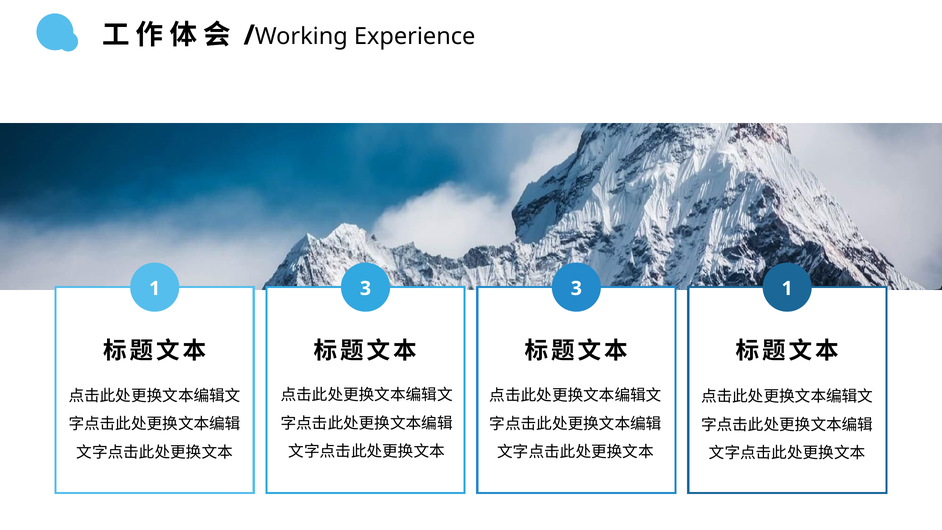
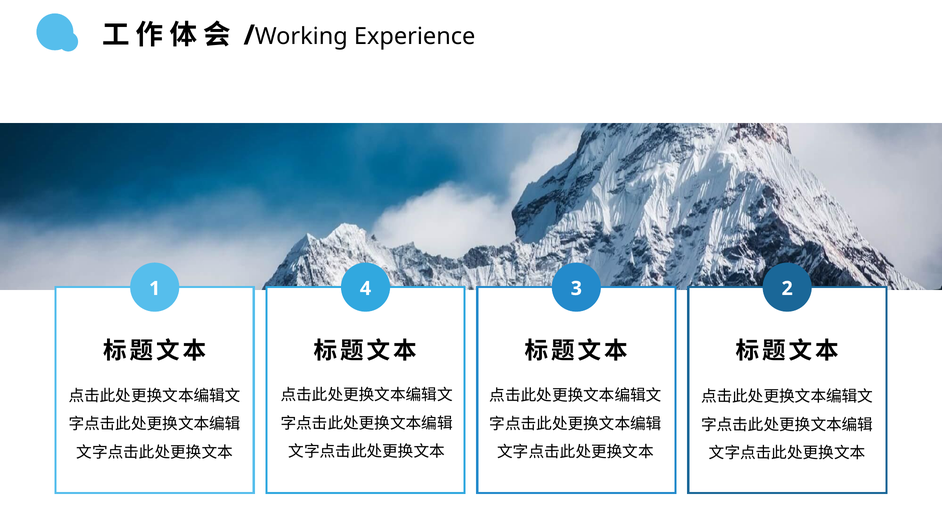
1 3: 3 -> 4
3 1: 1 -> 2
